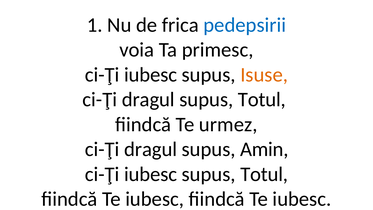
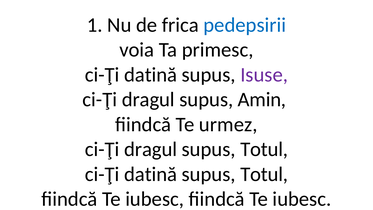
iubesc at (151, 75): iubesc -> datină
Isuse colour: orange -> purple
Totul at (262, 100): Totul -> Amin
Amin at (264, 149): Amin -> Totul
iubesc at (151, 174): iubesc -> datină
